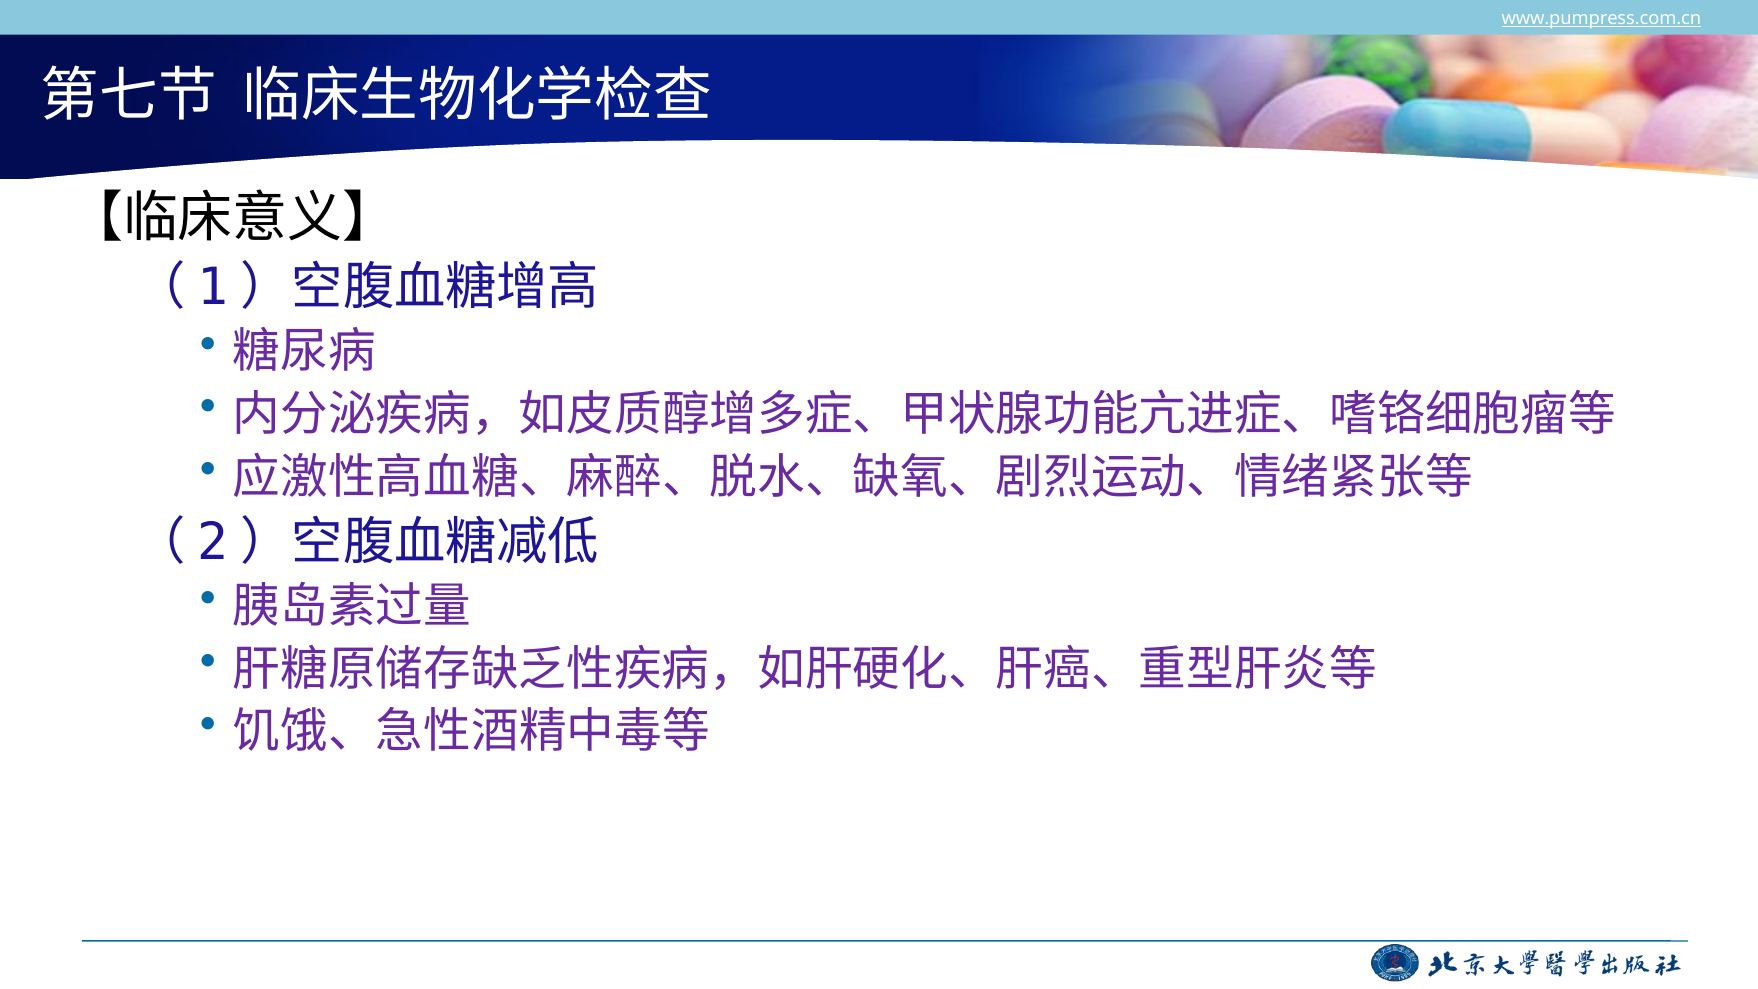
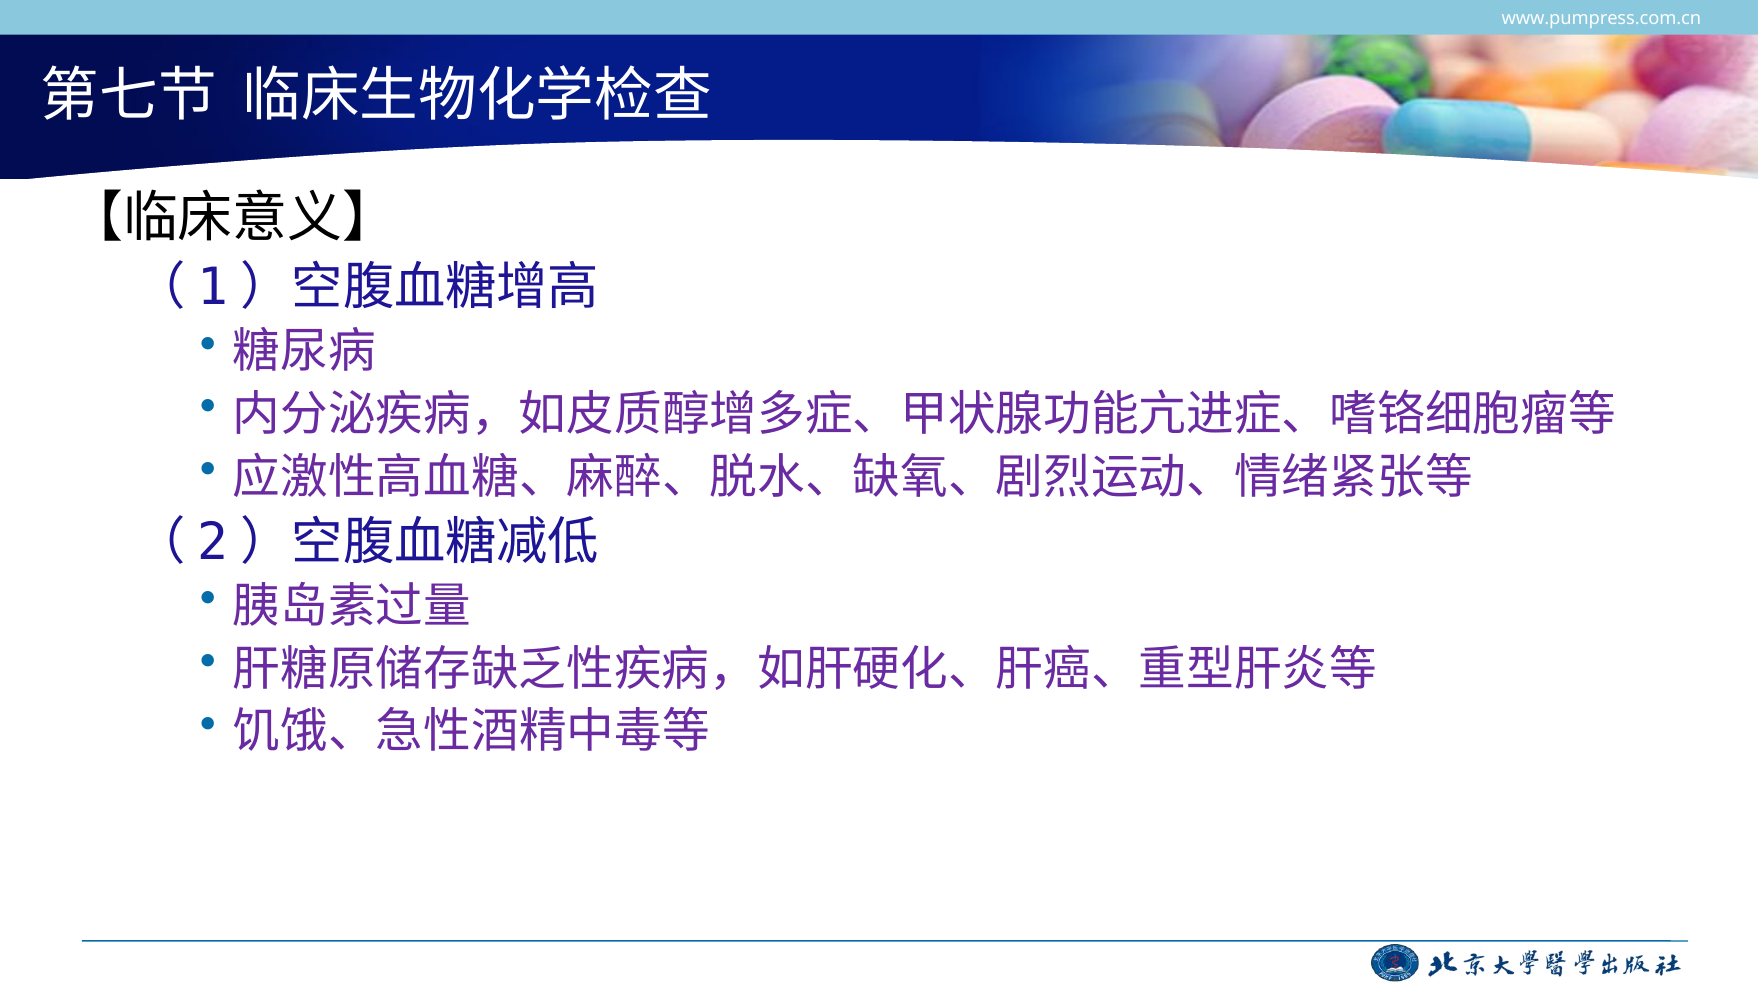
www.pumpress.com.cn underline: present -> none
